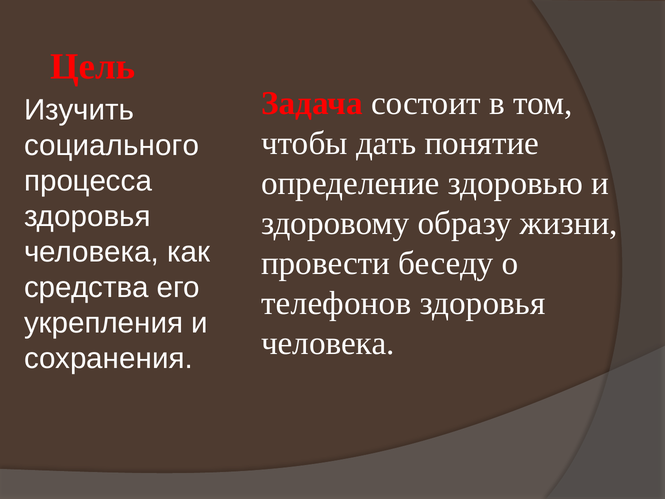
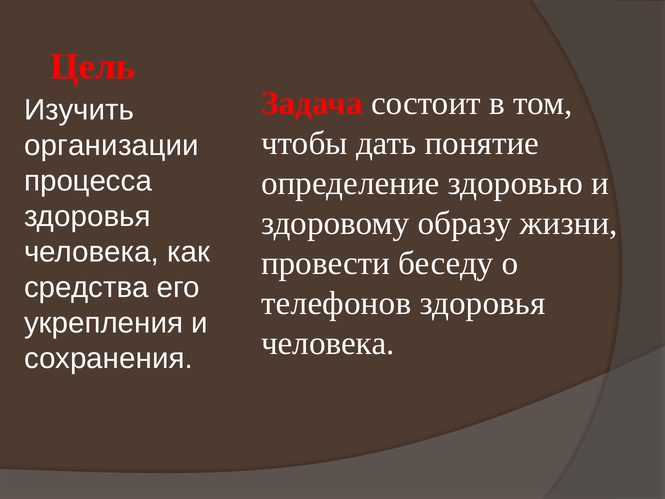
социального: социального -> организации
